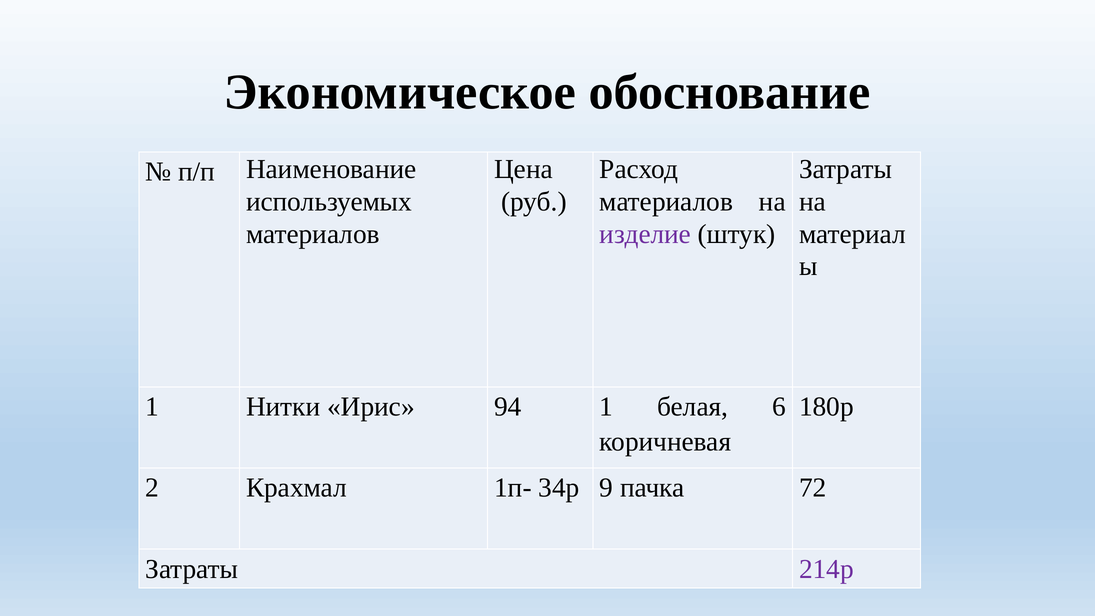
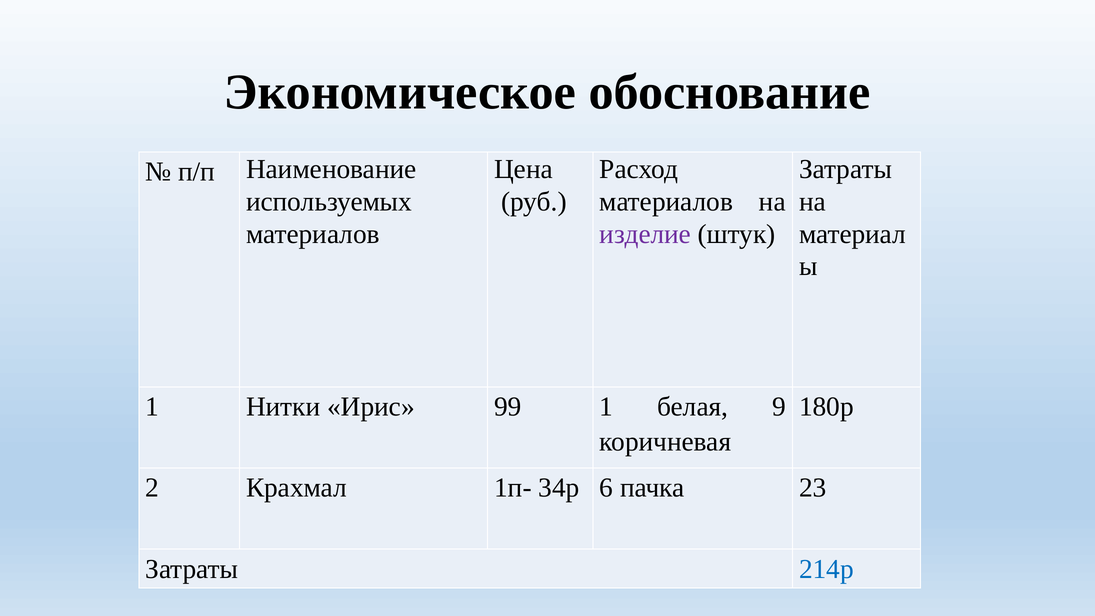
94: 94 -> 99
6: 6 -> 9
9: 9 -> 6
72: 72 -> 23
214р colour: purple -> blue
